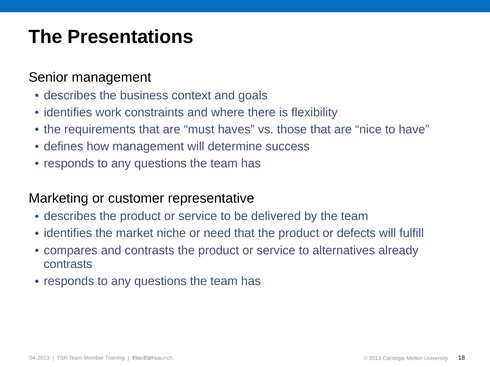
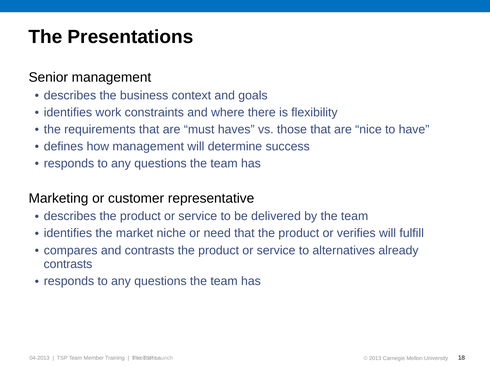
defects: defects -> verifies
